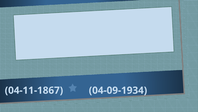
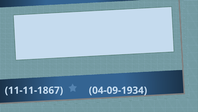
04-11-1867: 04-11-1867 -> 11-11-1867
